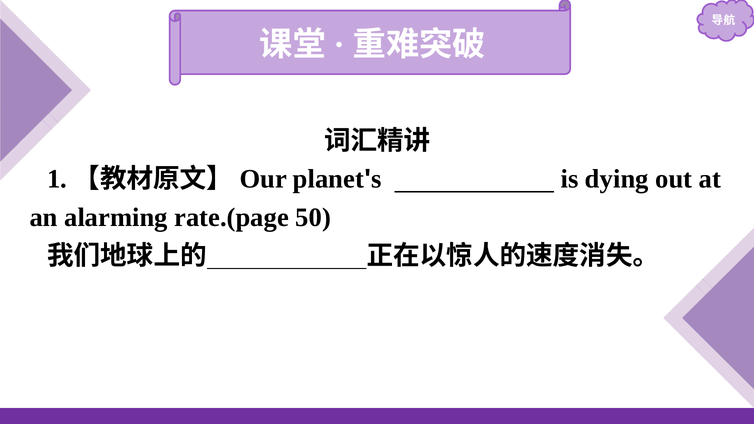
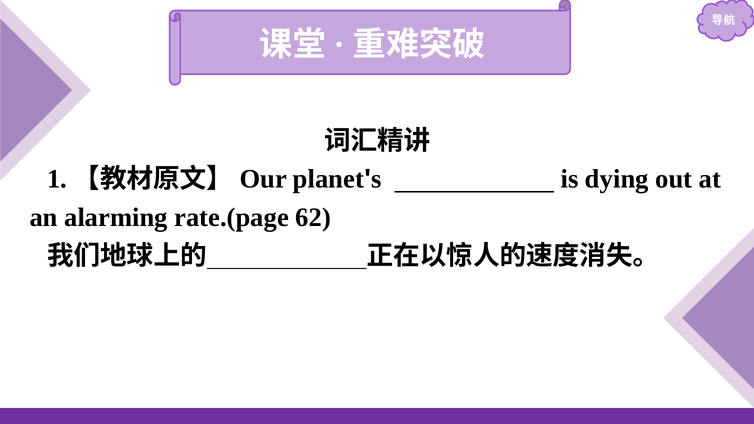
50: 50 -> 62
